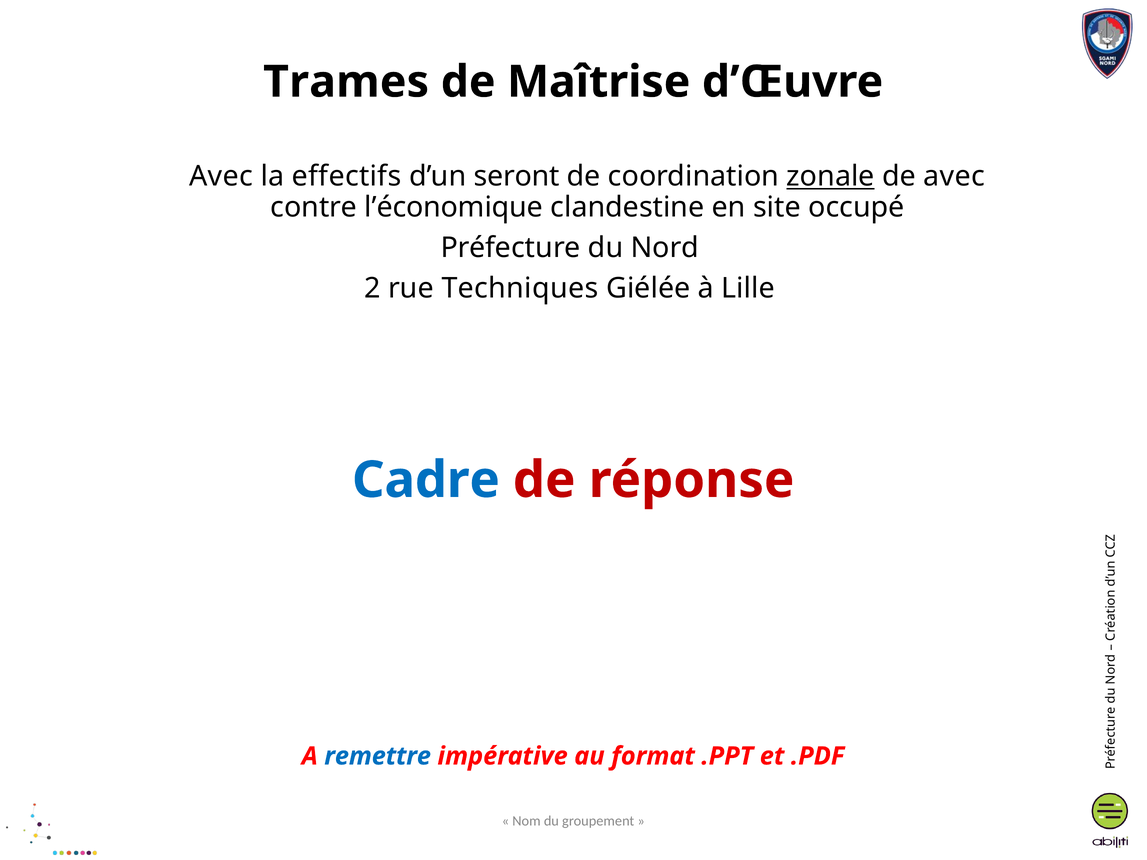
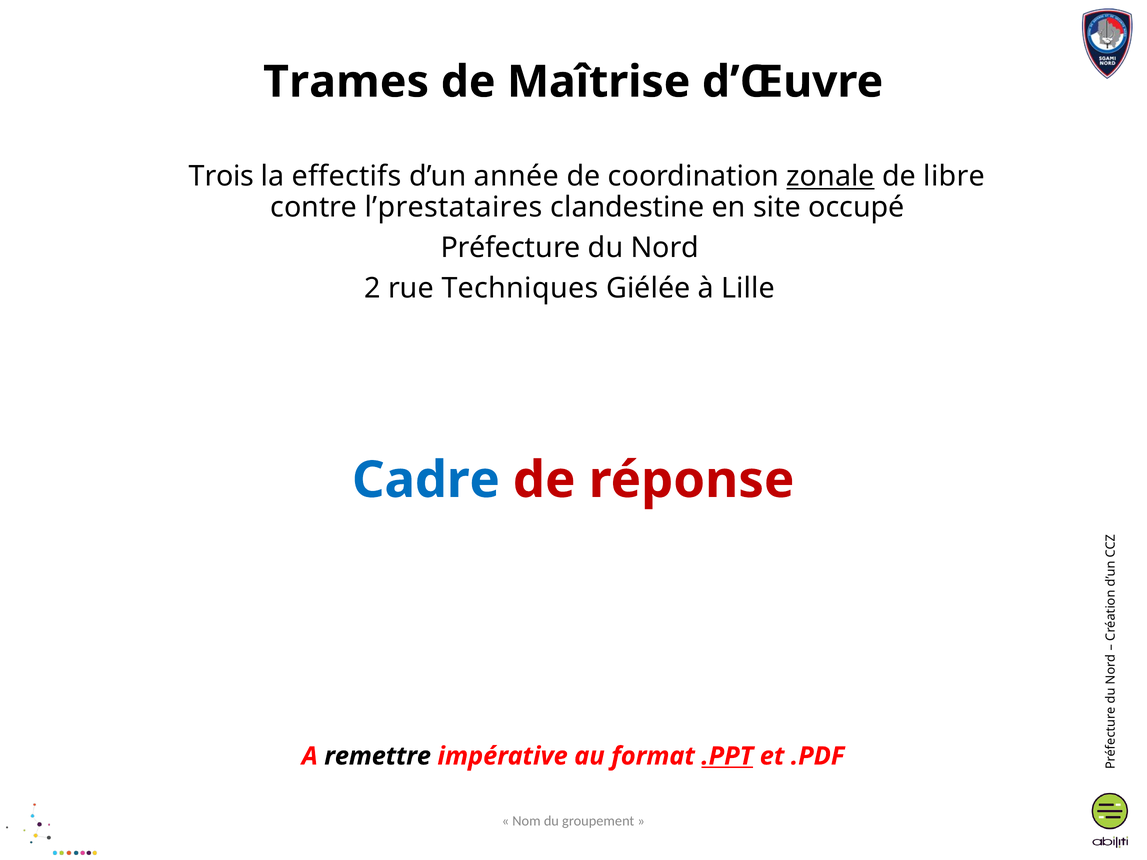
Avec at (221, 176): Avec -> Trois
seront: seront -> année
de avec: avec -> libre
l’économique: l’économique -> l’prestataires
remettre colour: blue -> black
.PPT underline: none -> present
